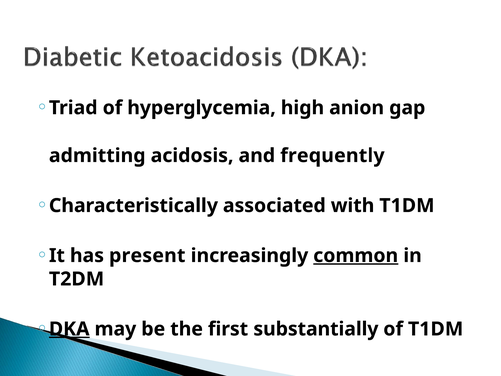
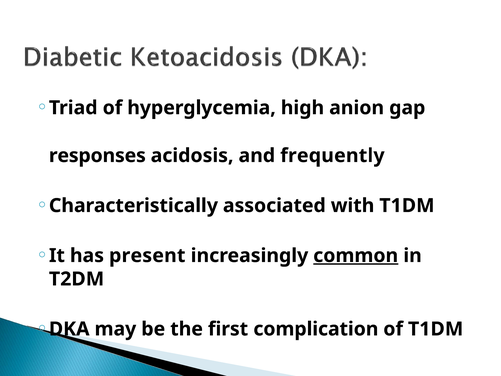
admitting: admitting -> responses
DKA underline: present -> none
substantially: substantially -> complication
